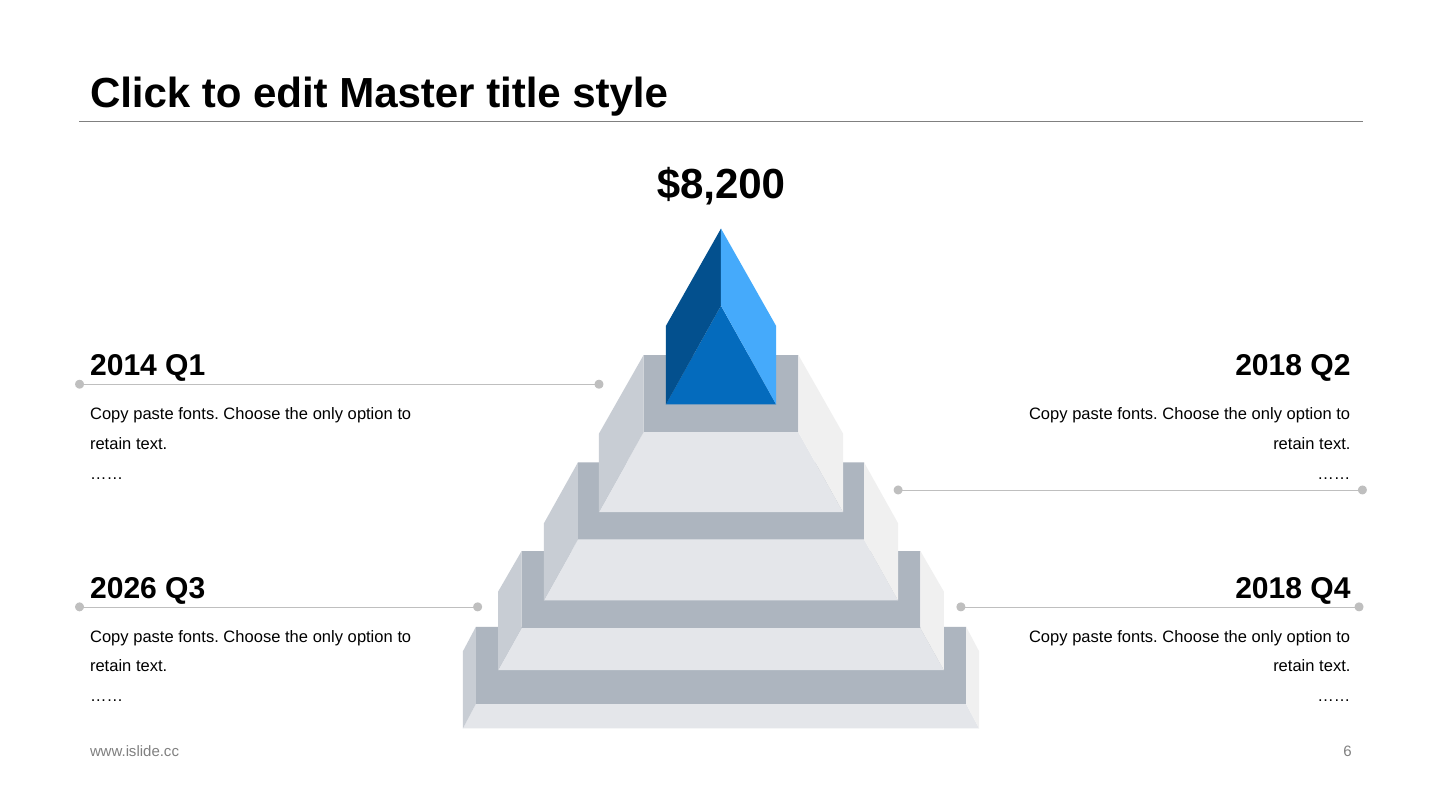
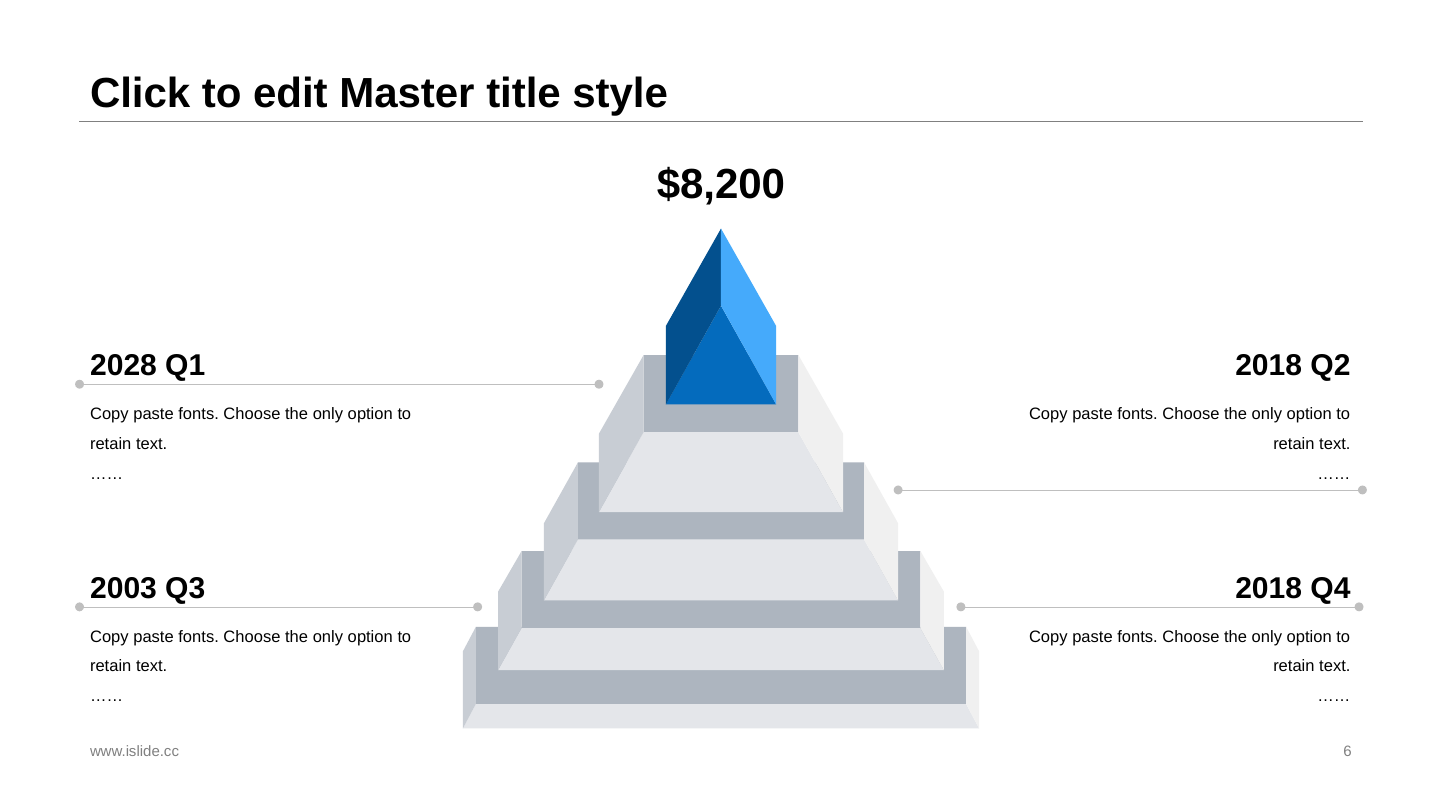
2014: 2014 -> 2028
2026: 2026 -> 2003
